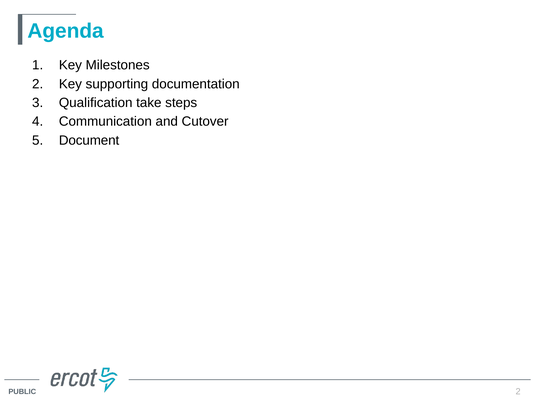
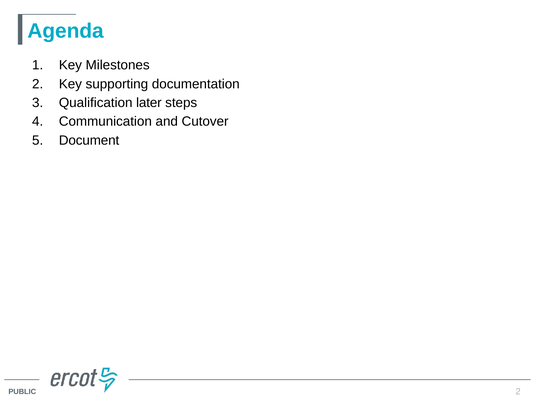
take: take -> later
